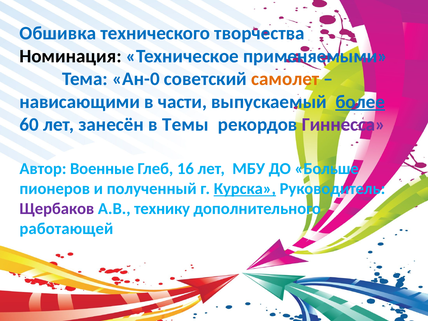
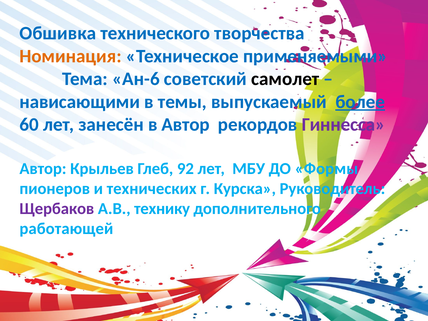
Номинация colour: black -> orange
Ан-0: Ан-0 -> Ан-6
самолет colour: orange -> black
части: части -> темы
в Темы: Темы -> Автор
Военные: Военные -> Крыльев
16: 16 -> 92
Больше: Больше -> Формы
полученный: полученный -> технических
Курска underline: present -> none
